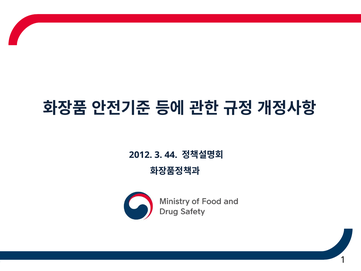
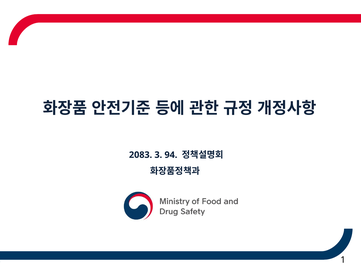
2012: 2012 -> 2083
44: 44 -> 94
